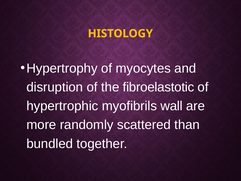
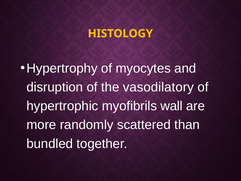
fibroelastotic: fibroelastotic -> vasodilatory
